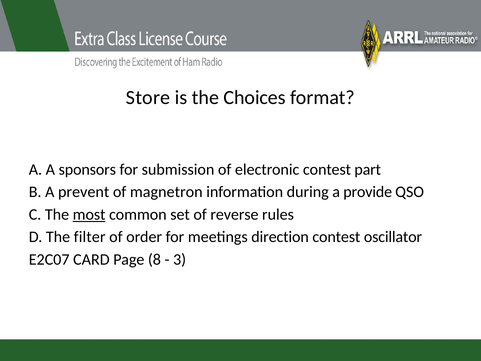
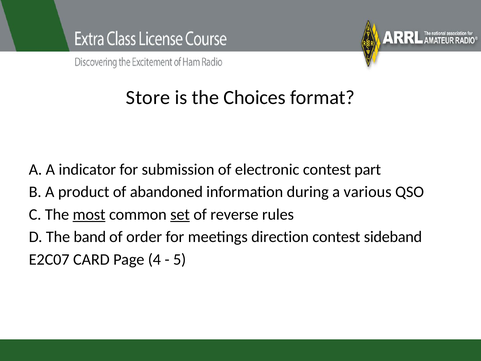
sponsors: sponsors -> indicator
prevent: prevent -> product
magnetron: magnetron -> abandoned
provide: provide -> various
set underline: none -> present
filter: filter -> band
oscillator: oscillator -> sideband
8: 8 -> 4
3: 3 -> 5
